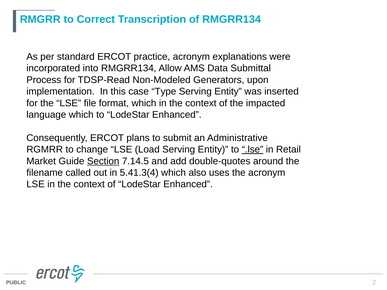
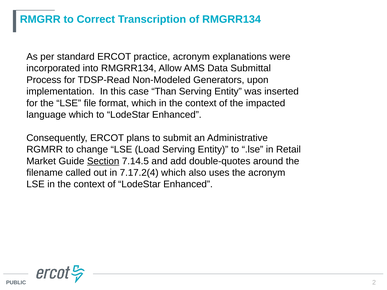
Type: Type -> Than
.lse underline: present -> none
5.41.3(4: 5.41.3(4 -> 7.17.2(4
